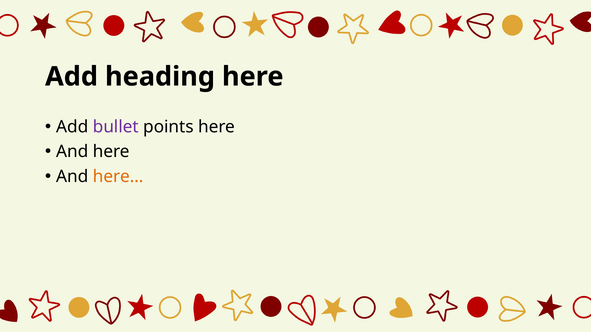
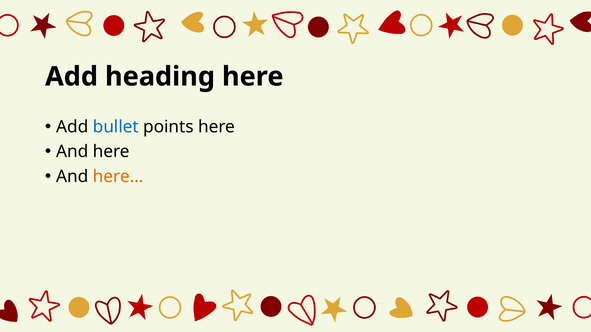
bullet colour: purple -> blue
